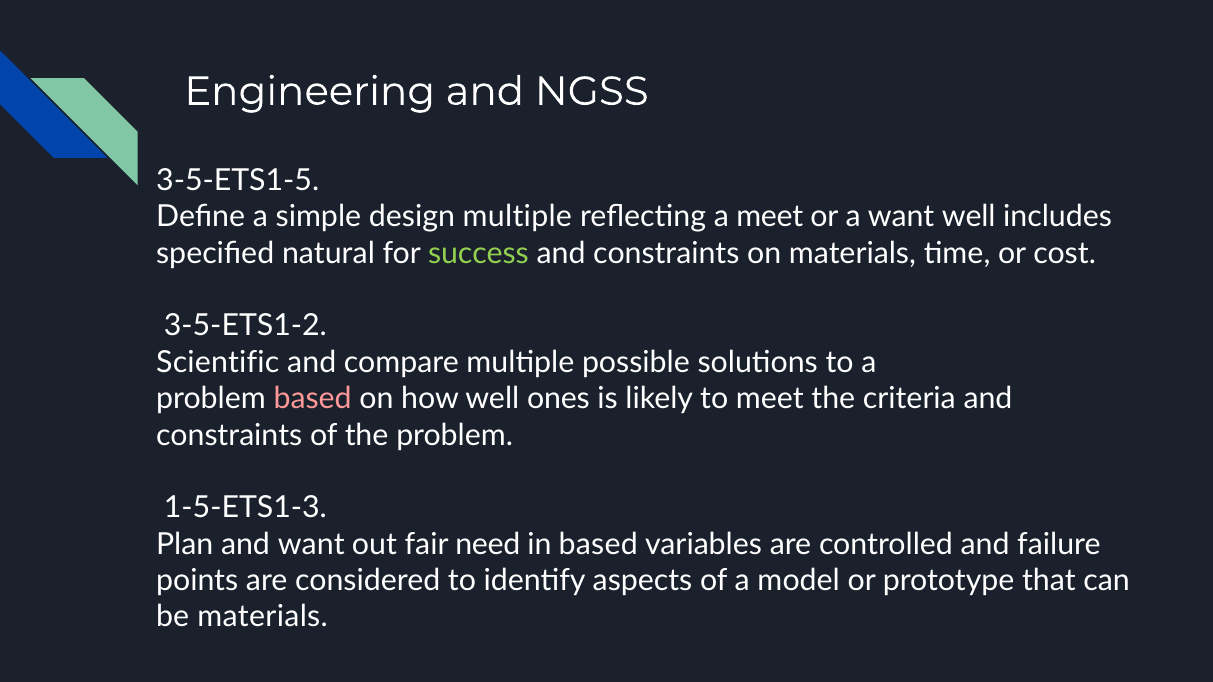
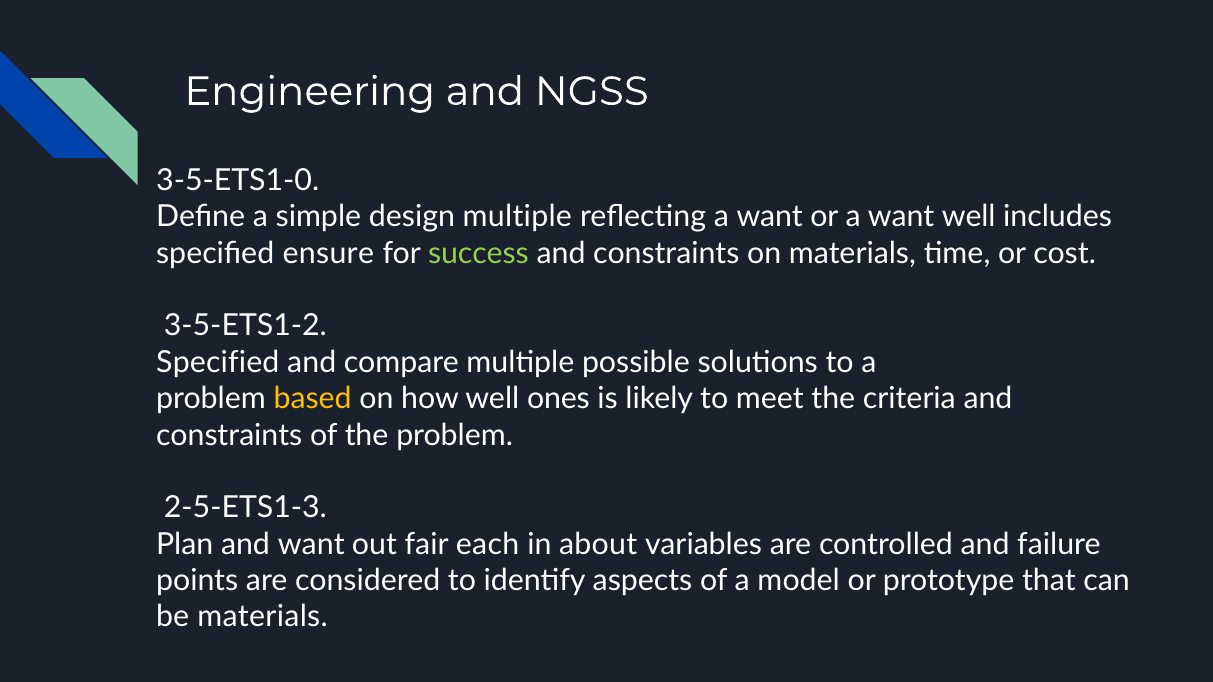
3-5-ETS1-5: 3-5-ETS1-5 -> 3-5-ETS1-0
reflecting a meet: meet -> want
natural: natural -> ensure
Scientific at (218, 362): Scientific -> Specified
based at (313, 399) colour: pink -> yellow
1-5-ETS1-3: 1-5-ETS1-3 -> 2-5-ETS1-3
need: need -> each
in based: based -> about
